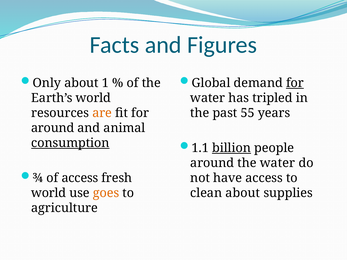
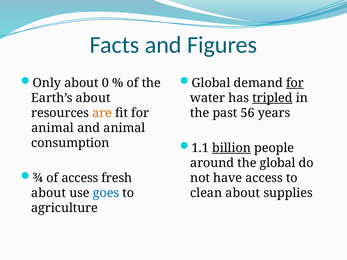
1: 1 -> 0
Earth’s world: world -> about
tripled underline: none -> present
55: 55 -> 56
around at (53, 128): around -> animal
consumption underline: present -> none
the water: water -> global
world at (49, 193): world -> about
goes colour: orange -> blue
